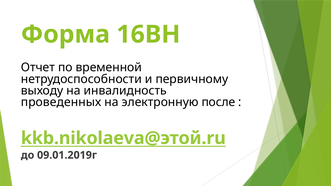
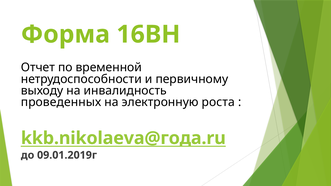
после: после -> роста
kkb.nikolaeva@этой.ru: kkb.nikolaeva@этой.ru -> kkb.nikolaeva@года.ru
